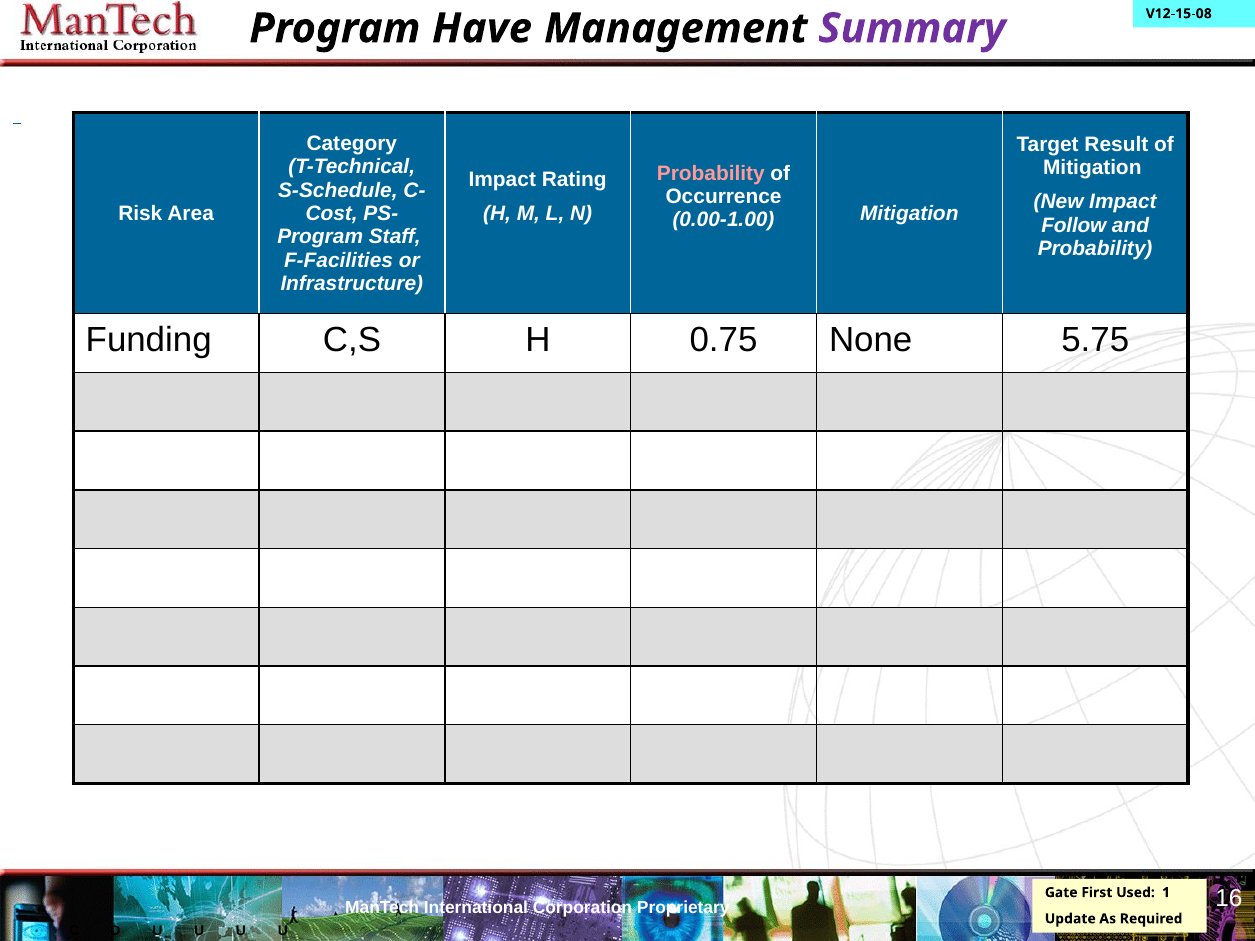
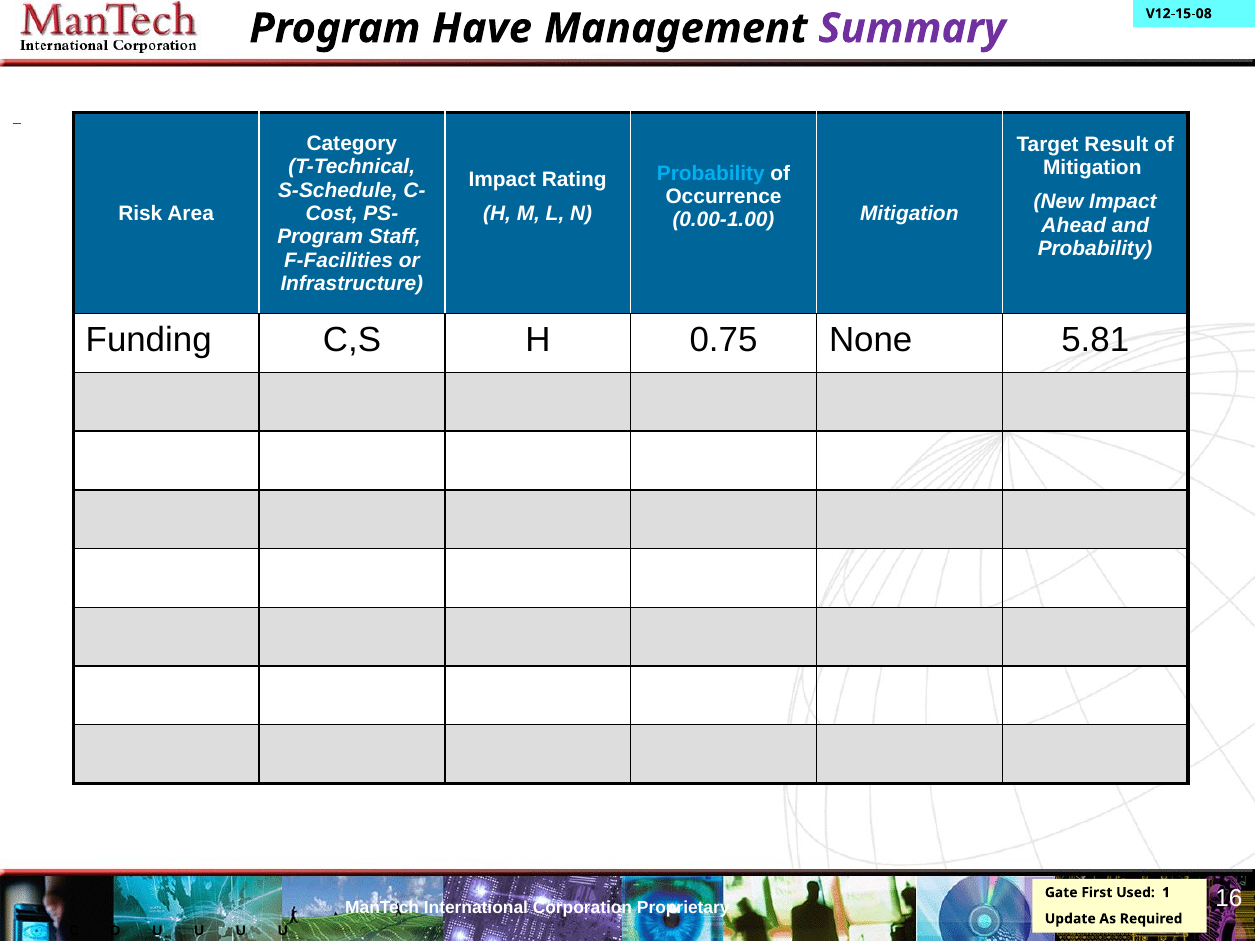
Probability at (711, 173) colour: pink -> light blue
Follow: Follow -> Ahead
5.75: 5.75 -> 5.81
